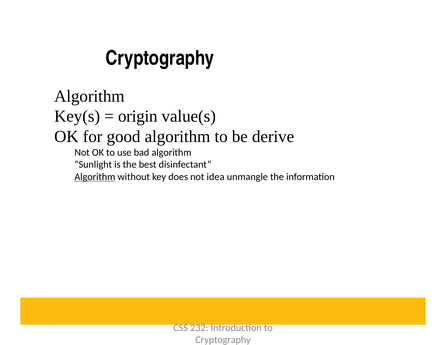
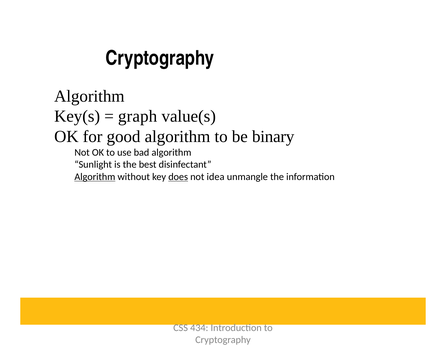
origin: origin -> graph
derive: derive -> binary
does underline: none -> present
232: 232 -> 434
